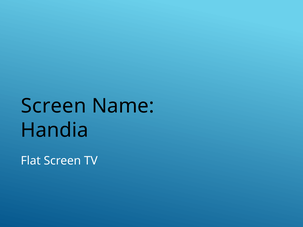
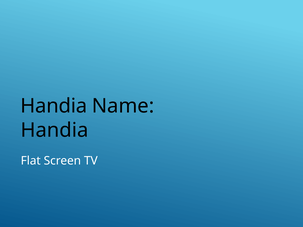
Screen at (54, 106): Screen -> Handia
